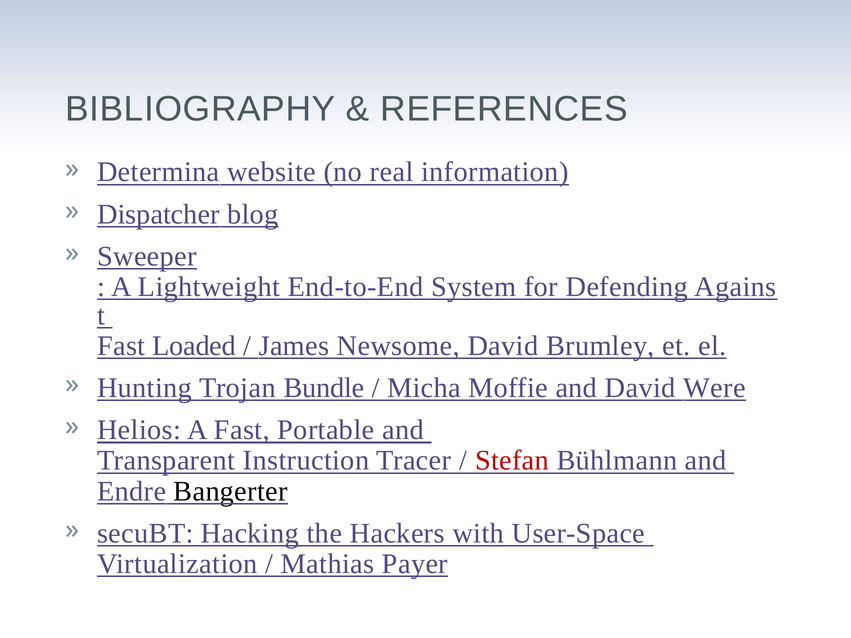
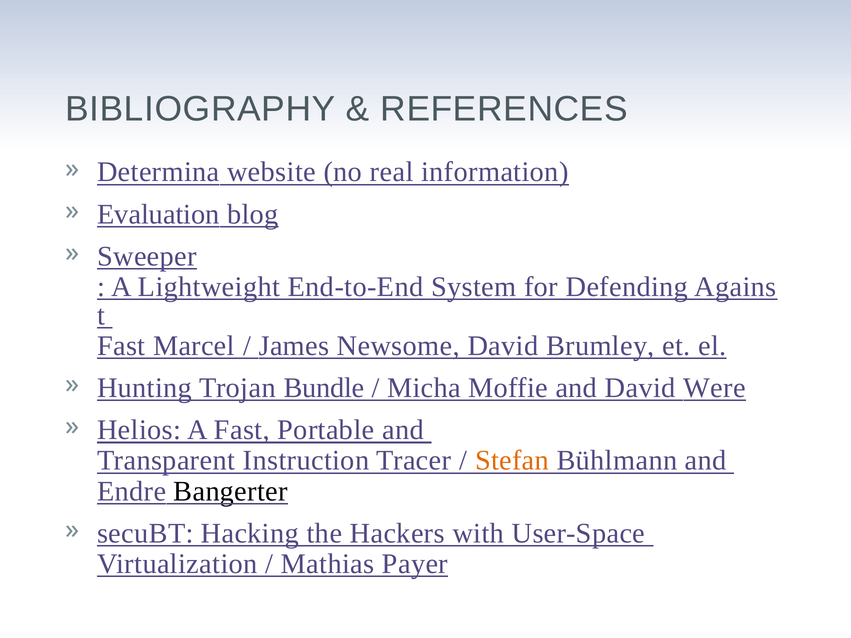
Dispatcher: Dispatcher -> Evaluation
Loaded: Loaded -> Marcel
Stefan colour: red -> orange
